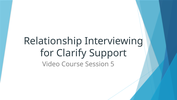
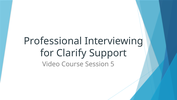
Relationship: Relationship -> Professional
